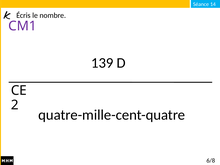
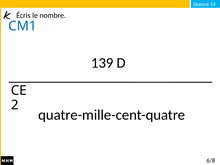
CM1 colour: purple -> blue
